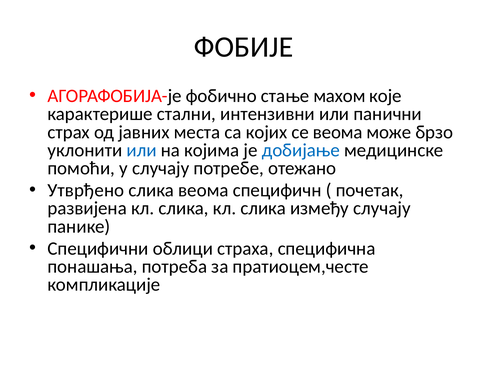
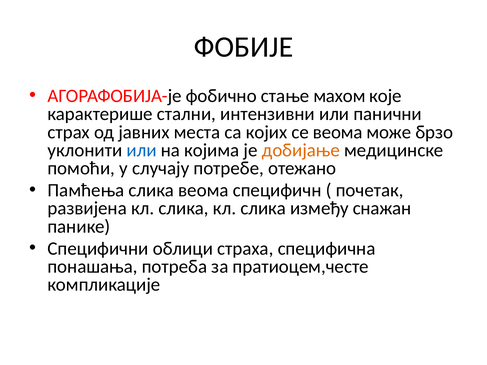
добијање colour: blue -> orange
Утврђено: Утврђено -> Памћења
између случају: случају -> снажан
